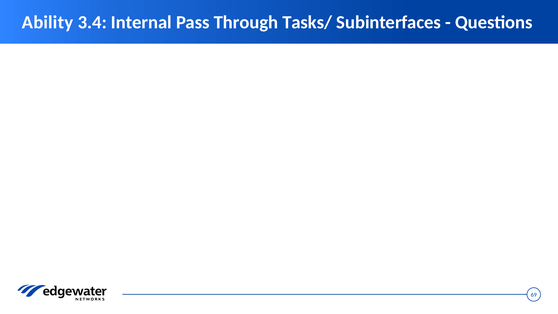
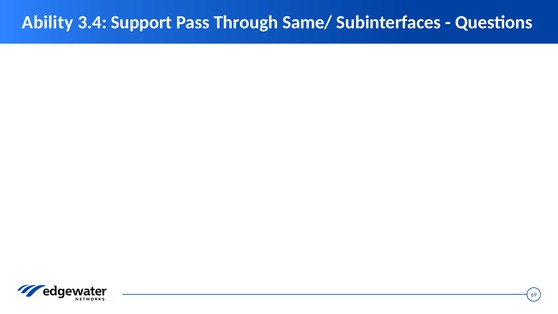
Internal: Internal -> Support
Tasks/: Tasks/ -> Same/
